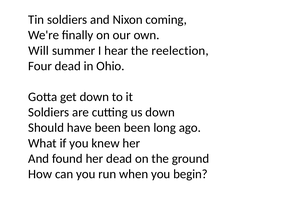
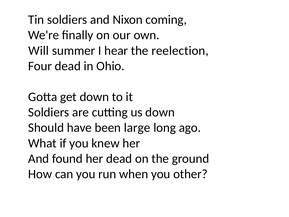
been been: been -> large
begin: begin -> other
